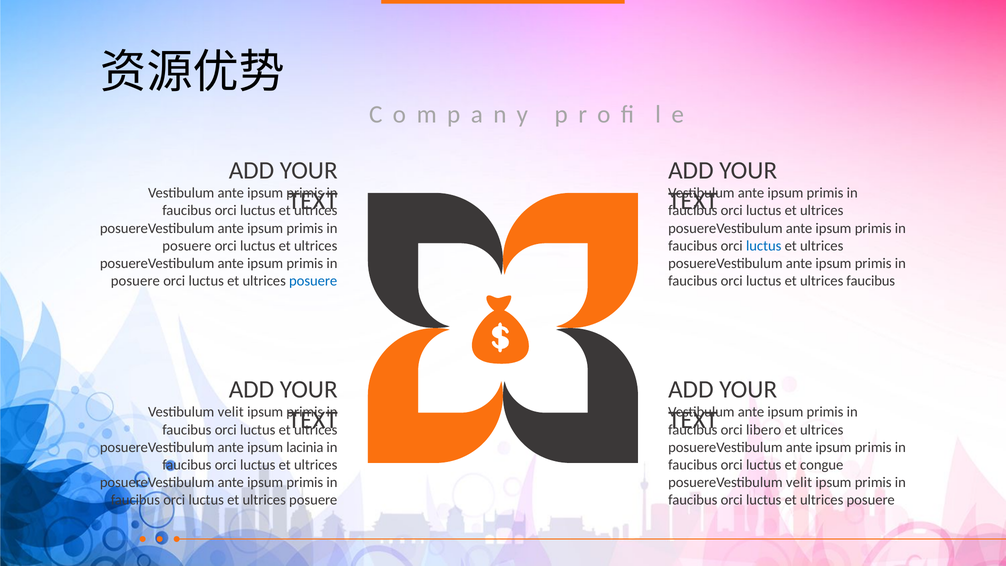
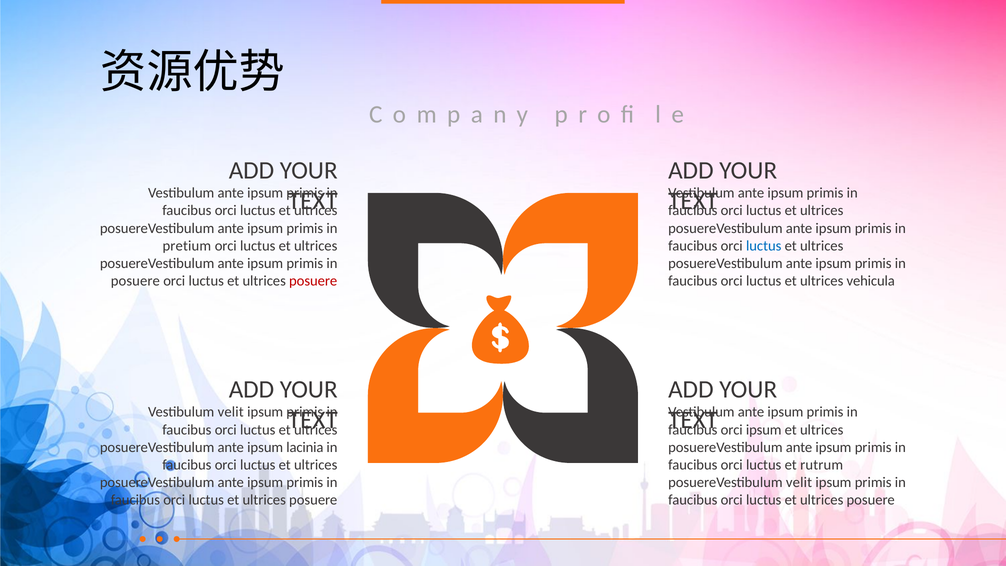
posuere at (187, 246): posuere -> pretium
posuere at (313, 281) colour: blue -> red
ultrices faucibus: faucibus -> vehicula
orci libero: libero -> ipsum
congue: congue -> rutrum
